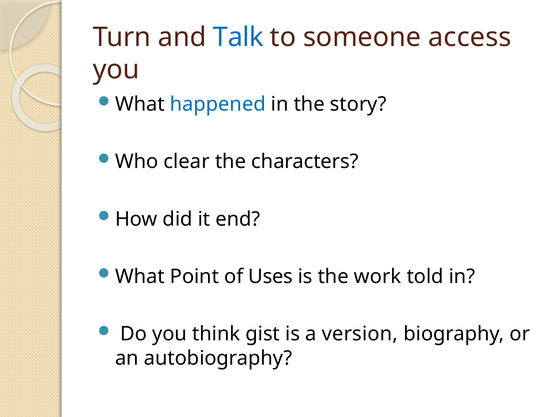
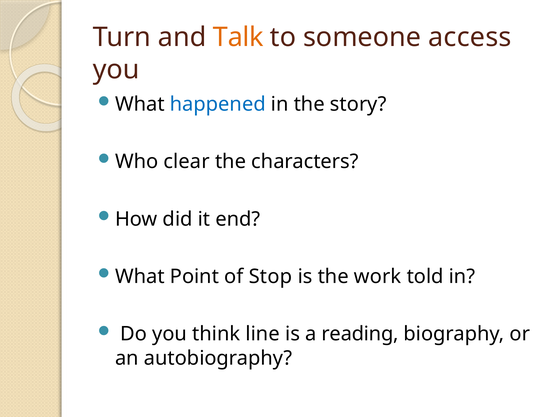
Talk colour: blue -> orange
Uses: Uses -> Stop
gist: gist -> line
version: version -> reading
